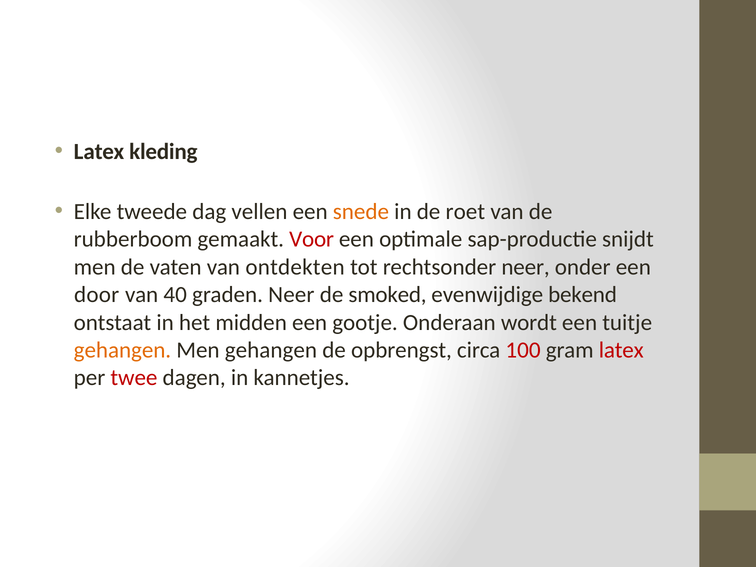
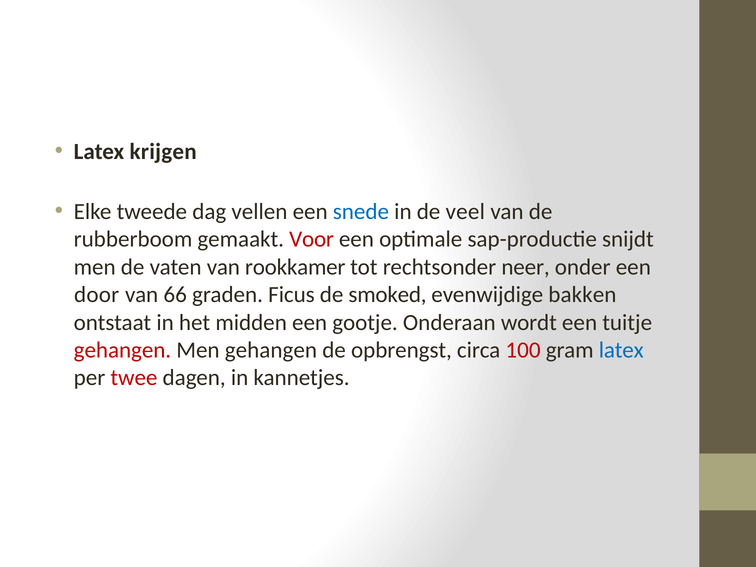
kleding: kleding -> krijgen
snede colour: orange -> blue
roet: roet -> veel
ontdekten: ontdekten -> rookkamer
40: 40 -> 66
graden Neer: Neer -> Ficus
bekend: bekend -> bakken
gehangen at (122, 350) colour: orange -> red
latex at (621, 350) colour: red -> blue
